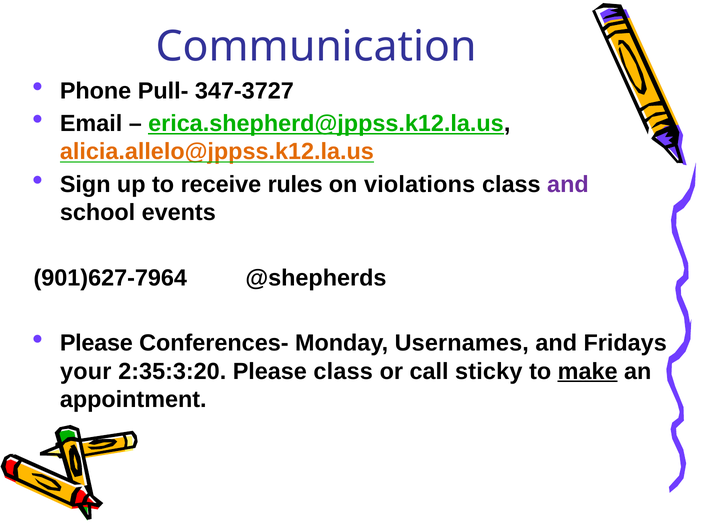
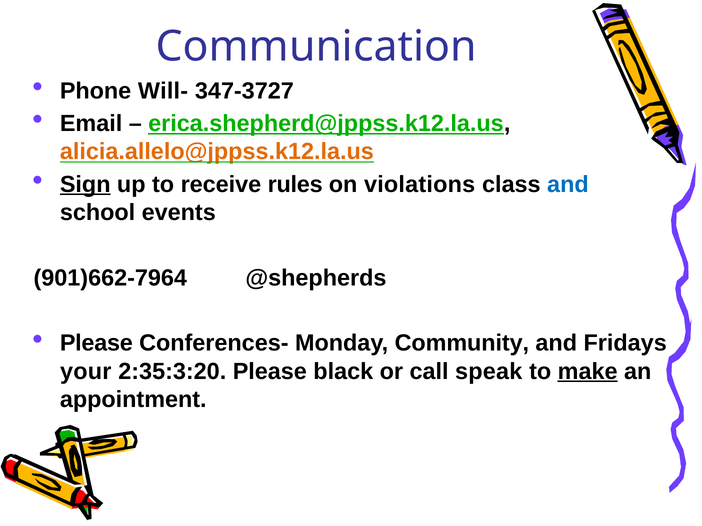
Pull-: Pull- -> Will-
Sign underline: none -> present
and at (568, 185) colour: purple -> blue
901)627-7964: 901)627-7964 -> 901)662-7964
Usernames: Usernames -> Community
Please class: class -> black
sticky: sticky -> speak
